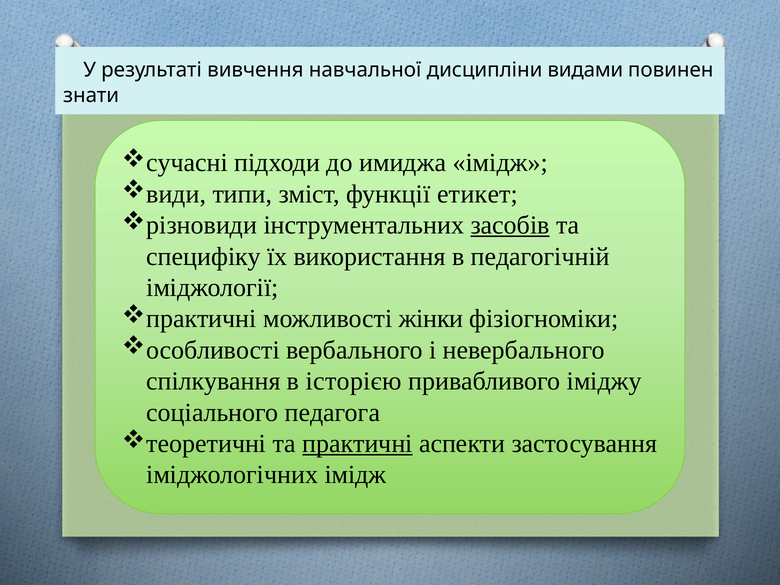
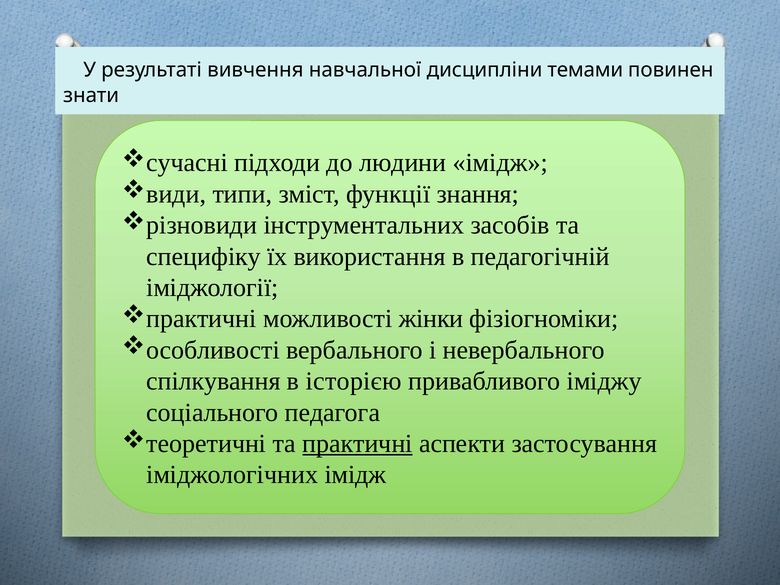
видами: видами -> темами
имиджа: имиджа -> людини
етикет: етикет -> знання
засобів underline: present -> none
